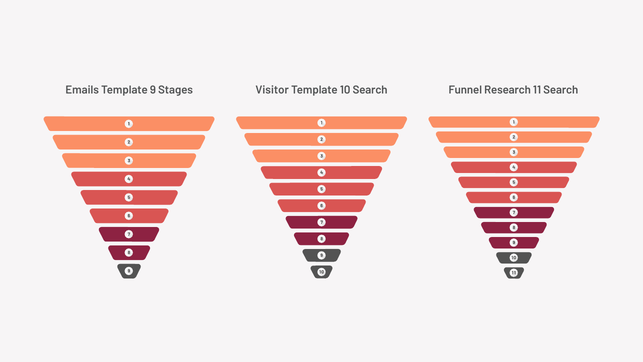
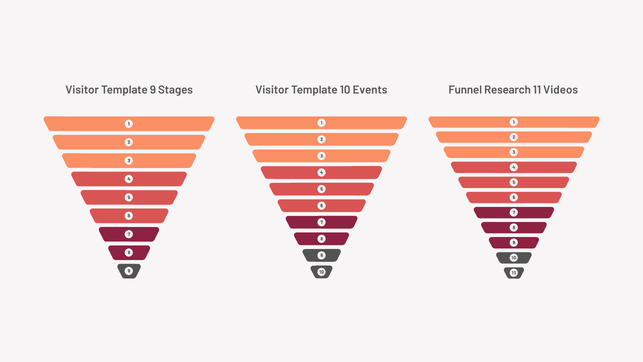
Emails at (82, 90): Emails -> Visitor
10 Search: Search -> Events
11 Search: Search -> Videos
